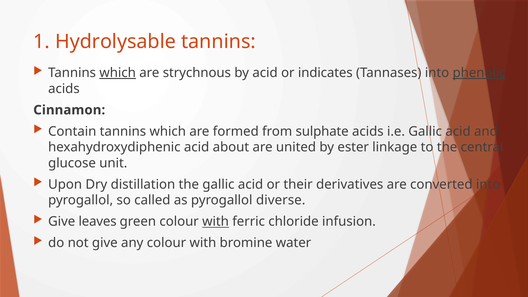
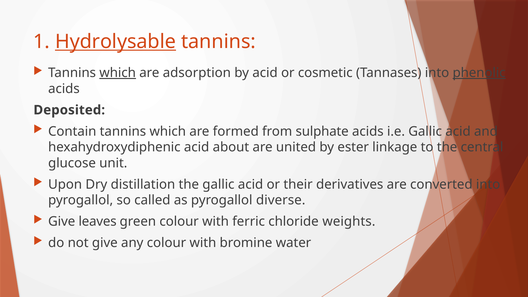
Hydrolysable underline: none -> present
strychnous: strychnous -> adsorption
indicates: indicates -> cosmetic
Cinnamon: Cinnamon -> Deposited
with at (216, 222) underline: present -> none
infusion: infusion -> weights
